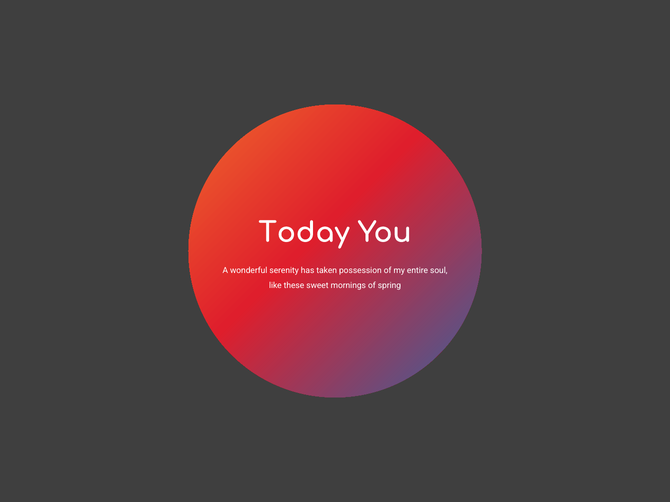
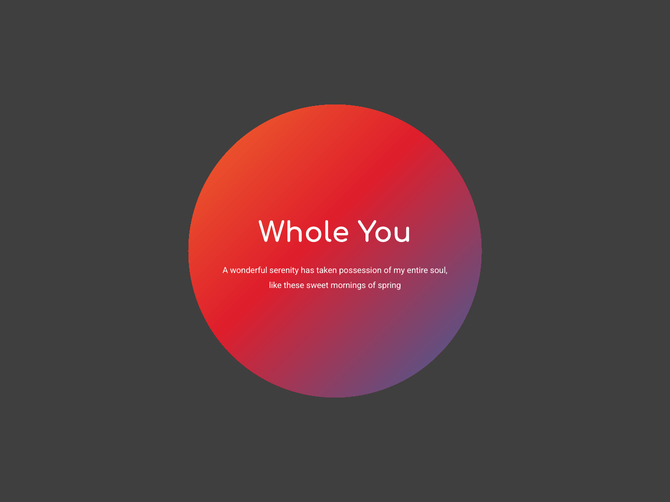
Today: Today -> Whole
